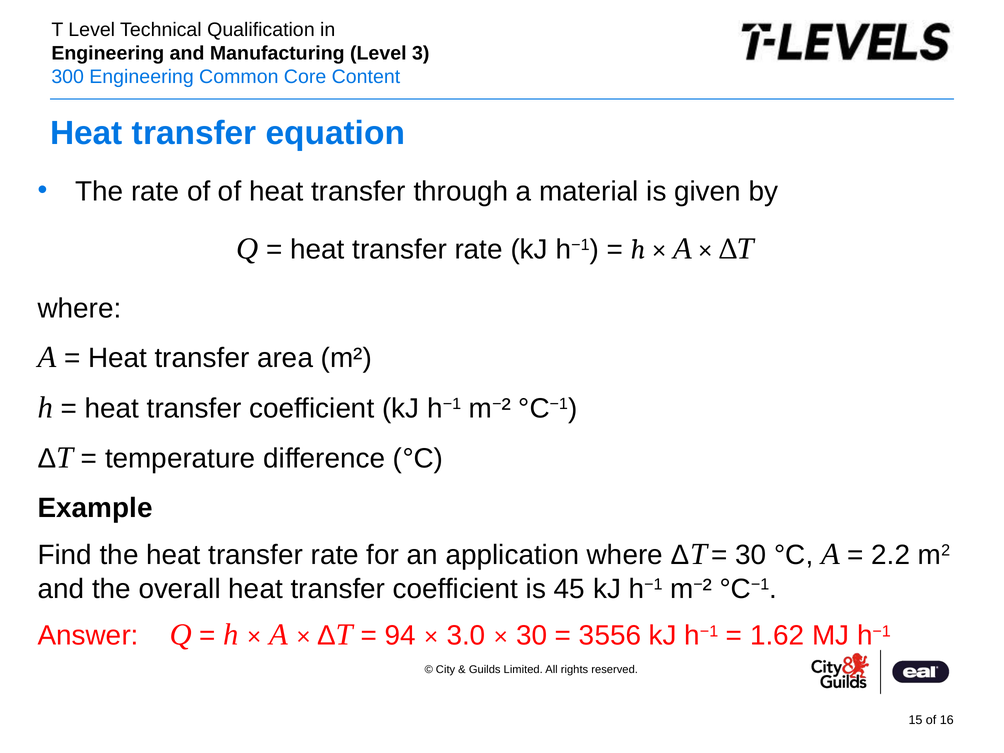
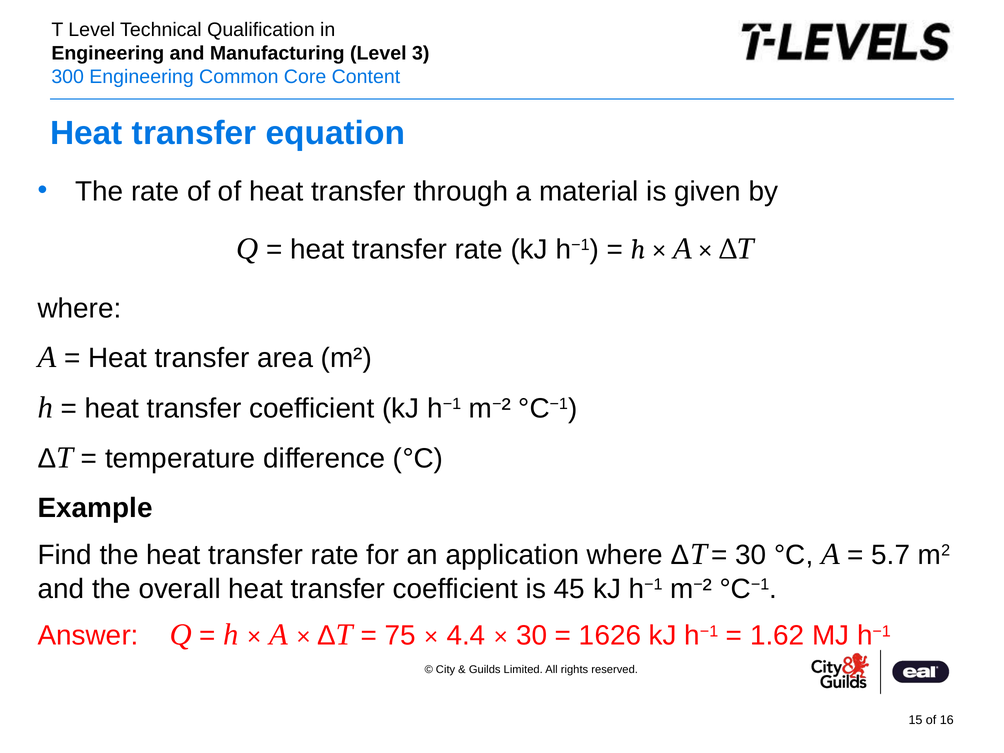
2.2: 2.2 -> 5.7
94: 94 -> 75
3.0: 3.0 -> 4.4
3556: 3556 -> 1626
